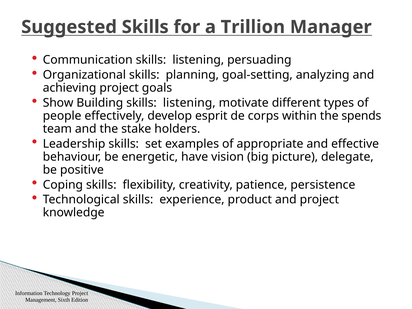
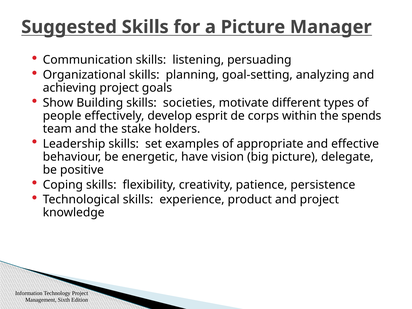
a Trillion: Trillion -> Picture
Building skills listening: listening -> societies
